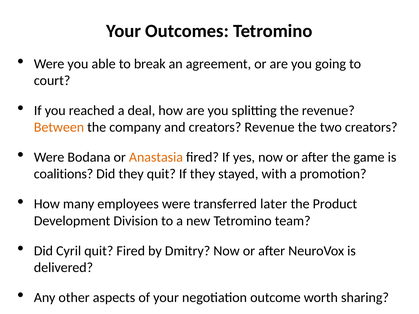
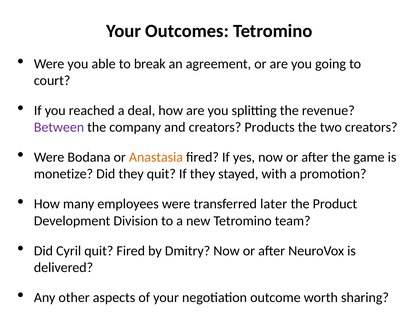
Between colour: orange -> purple
creators Revenue: Revenue -> Products
coalitions: coalitions -> monetize
